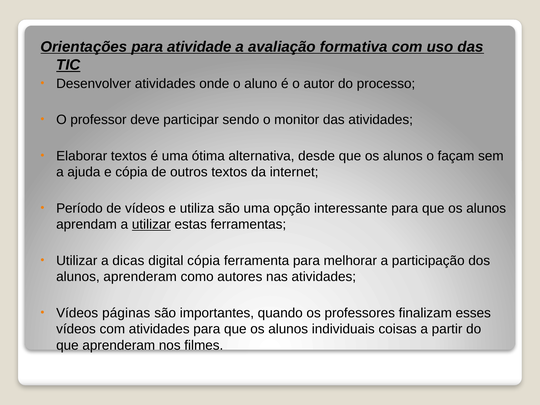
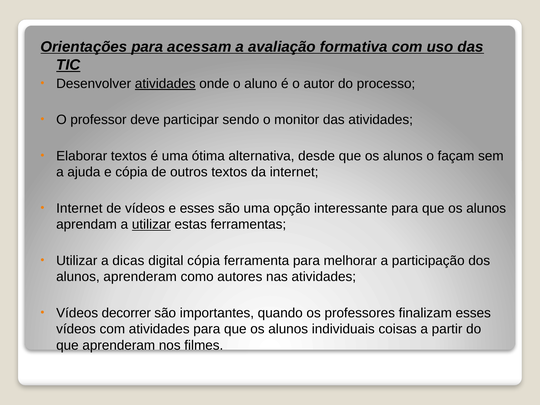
atividade: atividade -> acessam
atividades at (165, 84) underline: none -> present
Período at (79, 208): Período -> Internet
e utiliza: utiliza -> esses
páginas: páginas -> decorrer
